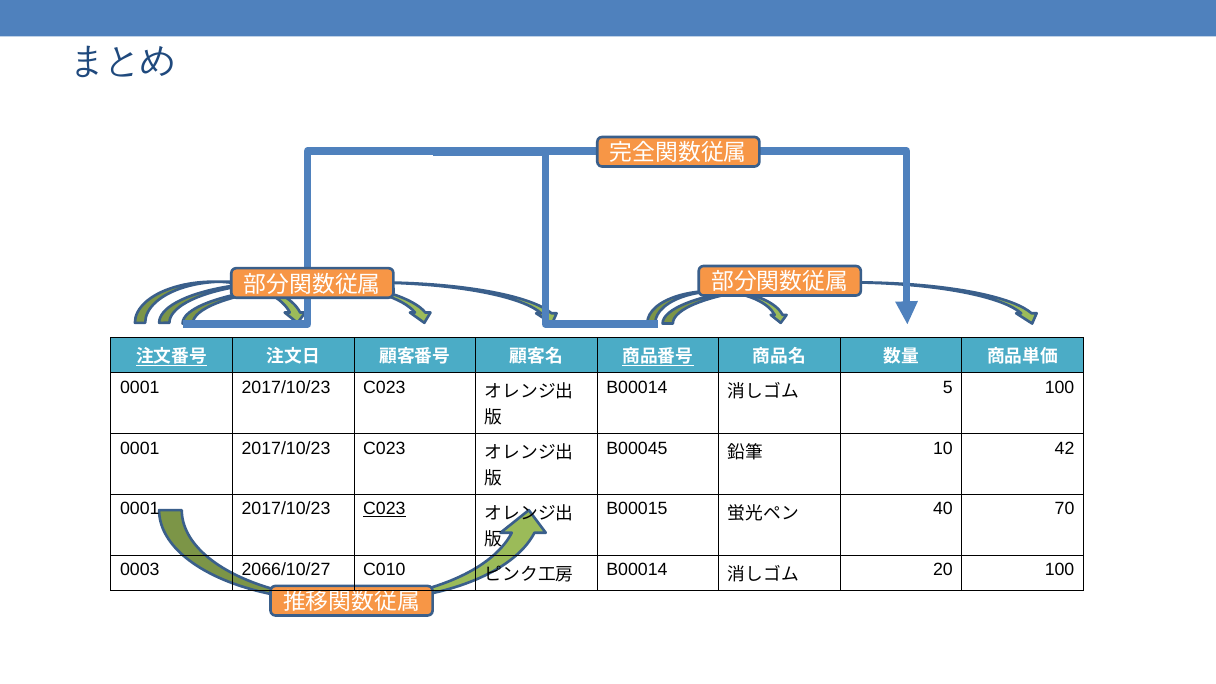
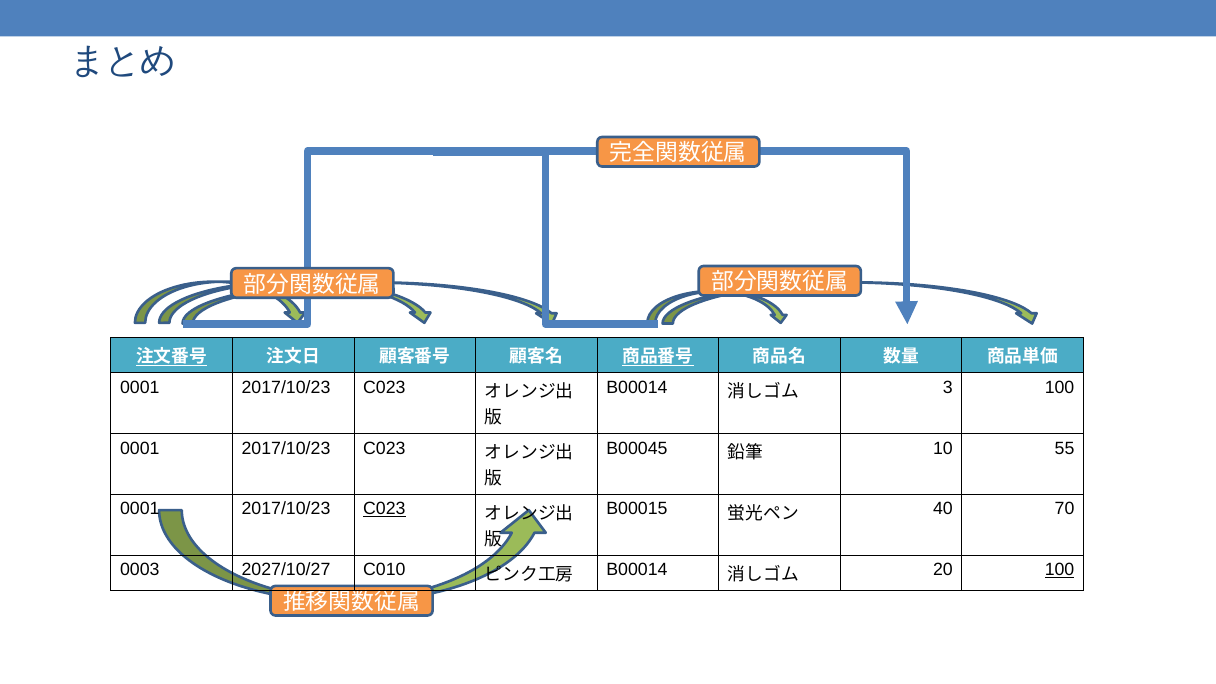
5: 5 -> 3
42: 42 -> 55
2066/10/27: 2066/10/27 -> 2027/10/27
100 at (1060, 570) underline: none -> present
